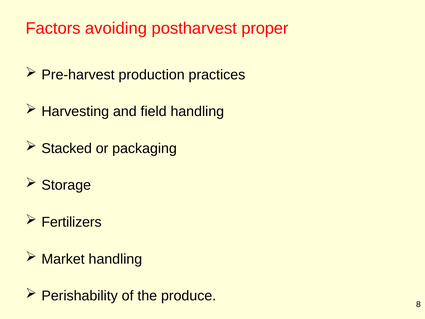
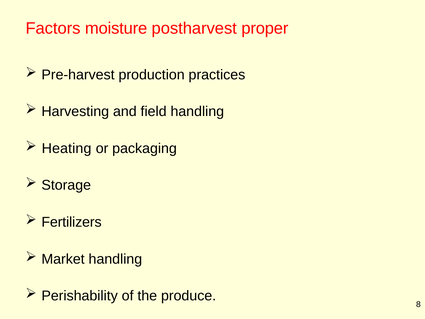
avoiding: avoiding -> moisture
Stacked: Stacked -> Heating
